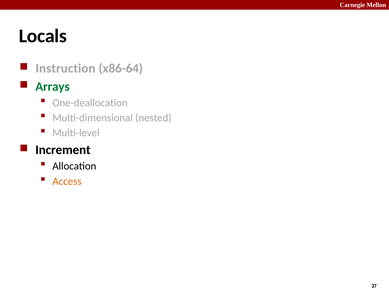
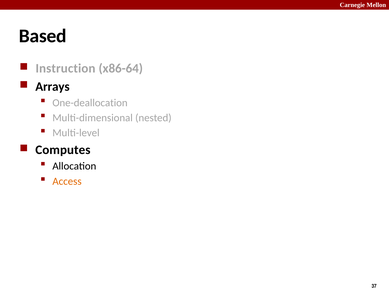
Locals: Locals -> Based
Arrays colour: green -> black
Increment: Increment -> Computes
